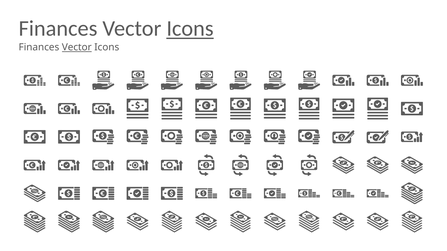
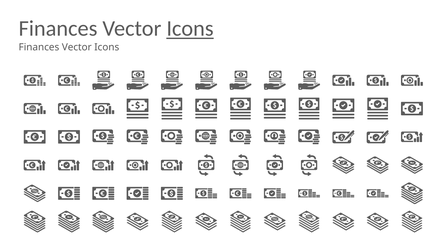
Vector at (77, 47) underline: present -> none
